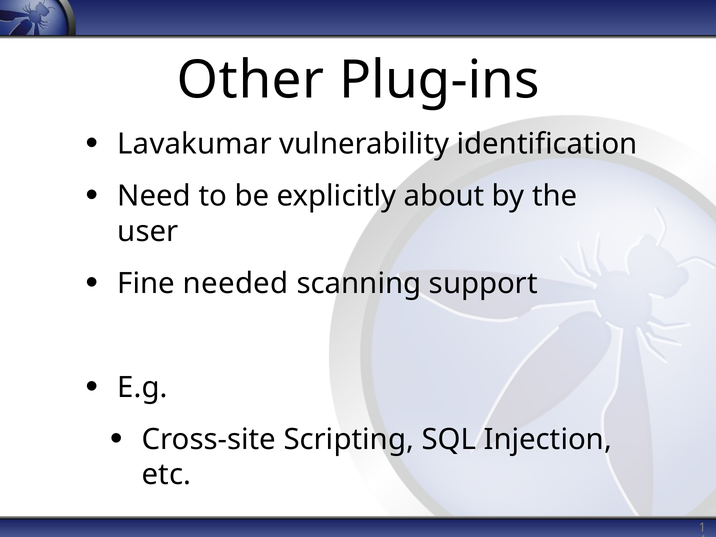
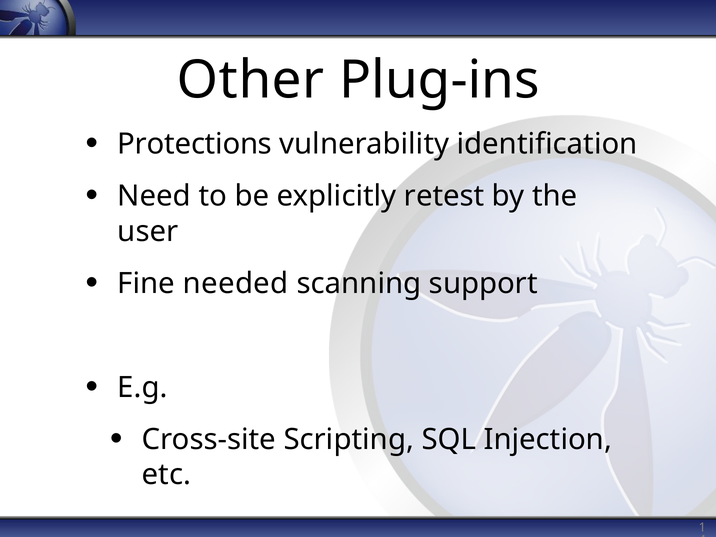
Lavakumar: Lavakumar -> Protections
about: about -> retest
